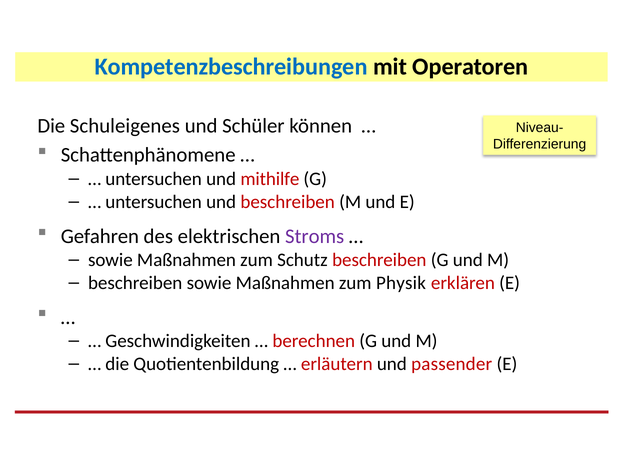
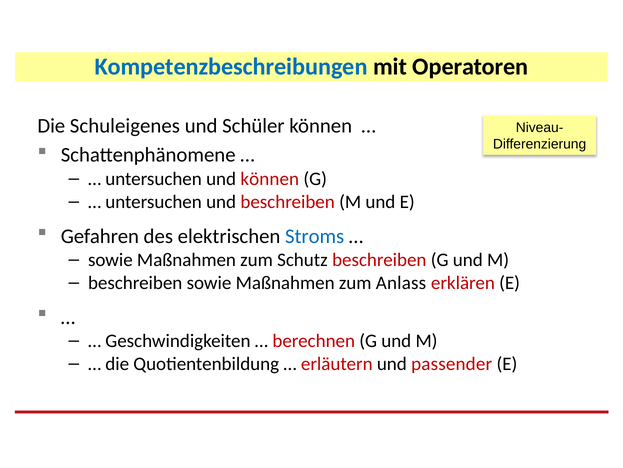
und mithilfe: mithilfe -> können
Stroms colour: purple -> blue
Physik: Physik -> Anlass
